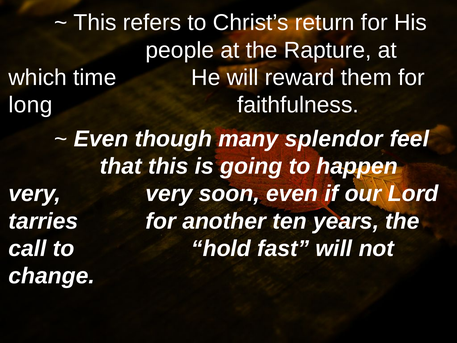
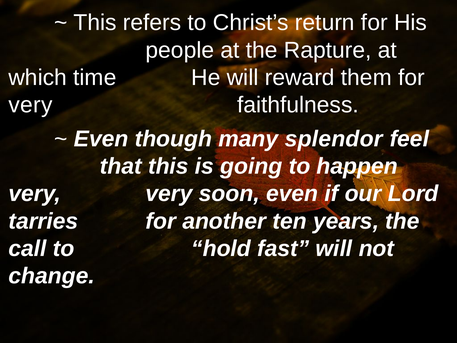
long at (31, 105): long -> very
